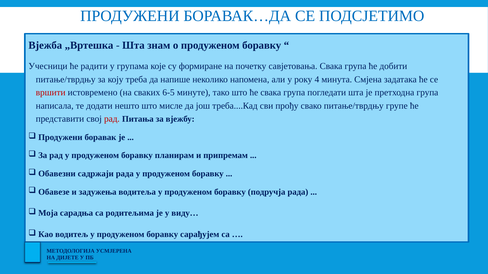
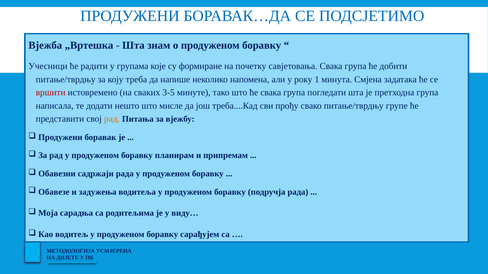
4: 4 -> 1
6-5: 6-5 -> 3-5
рад at (112, 119) colour: red -> orange
